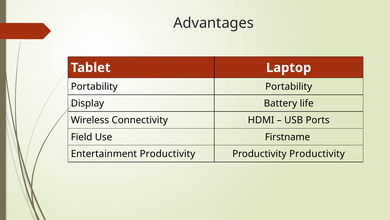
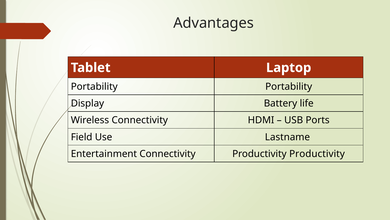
Firstname: Firstname -> Lastname
Entertainment Productivity: Productivity -> Connectivity
